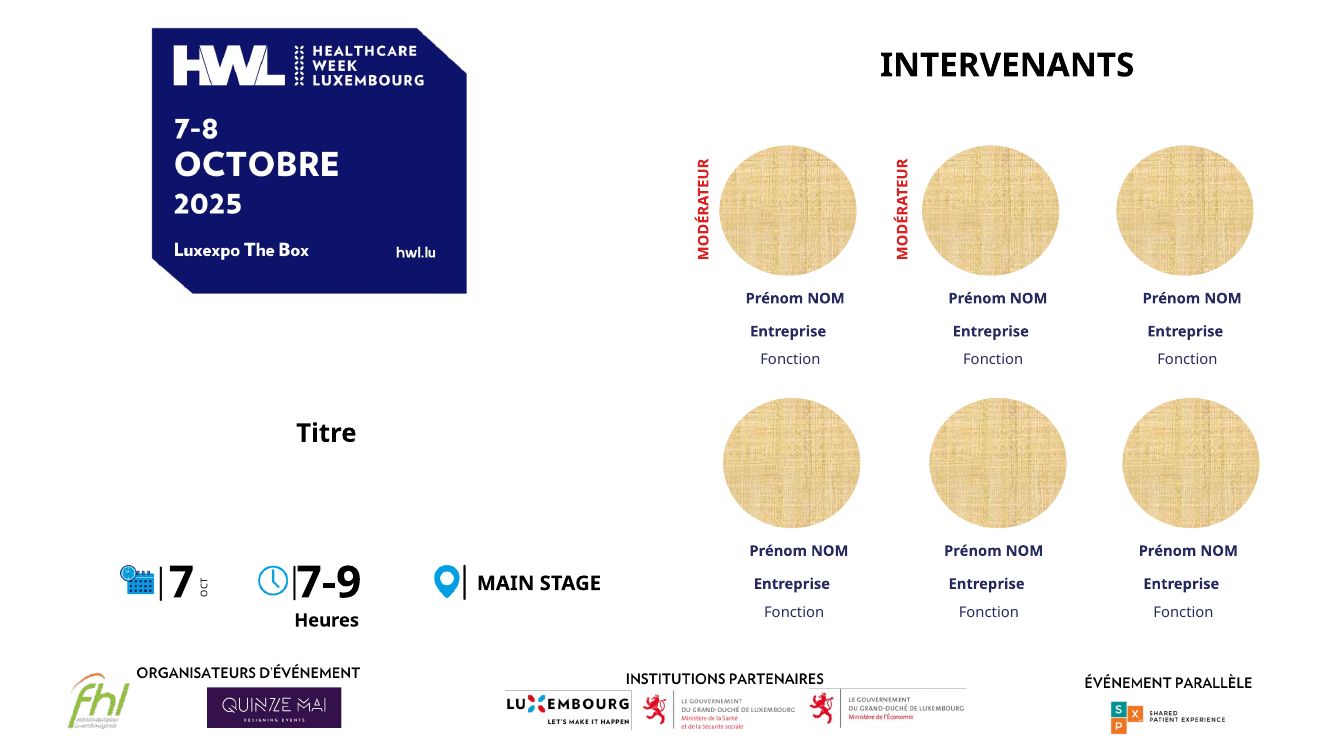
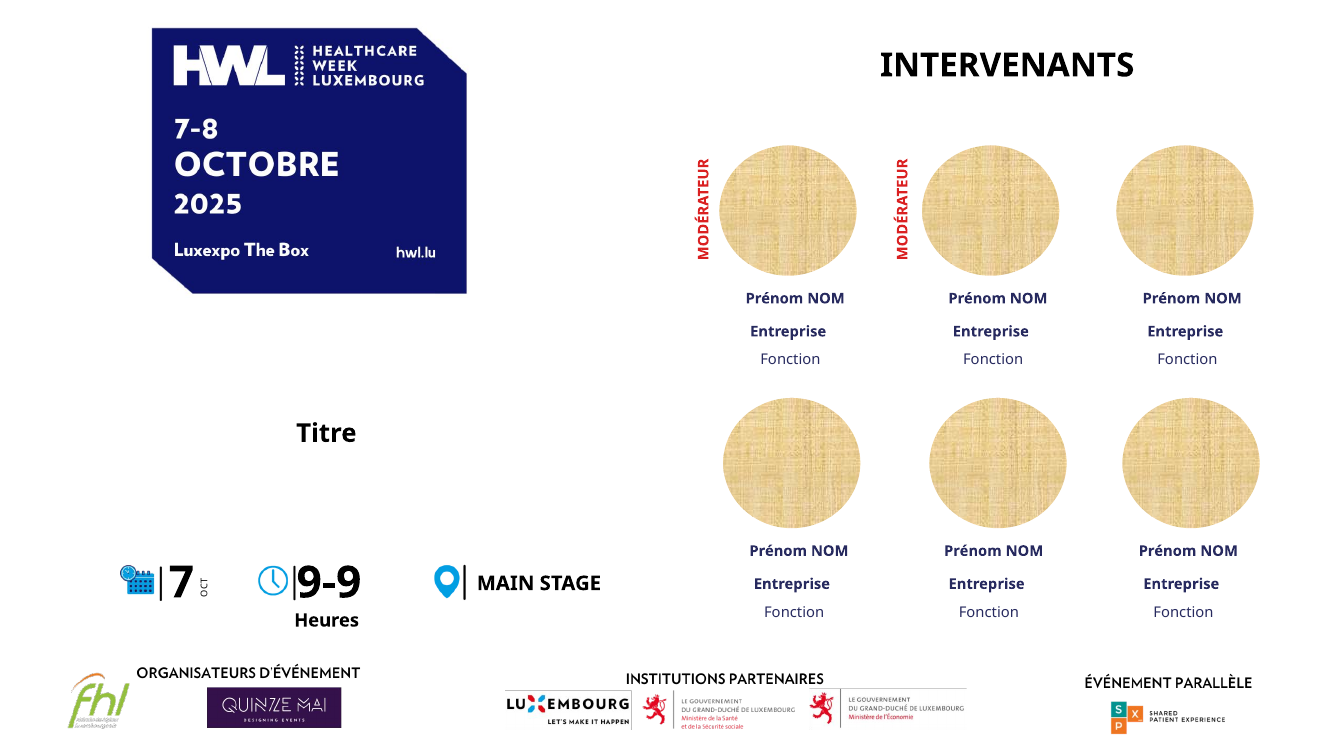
7-9: 7-9 -> 9-9
